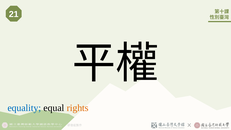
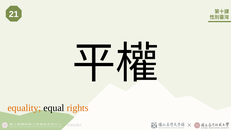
equality colour: blue -> orange
